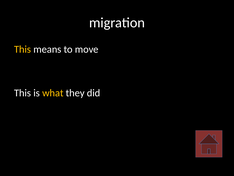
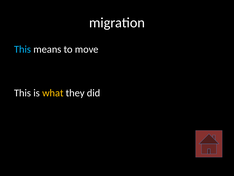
This at (23, 49) colour: yellow -> light blue
